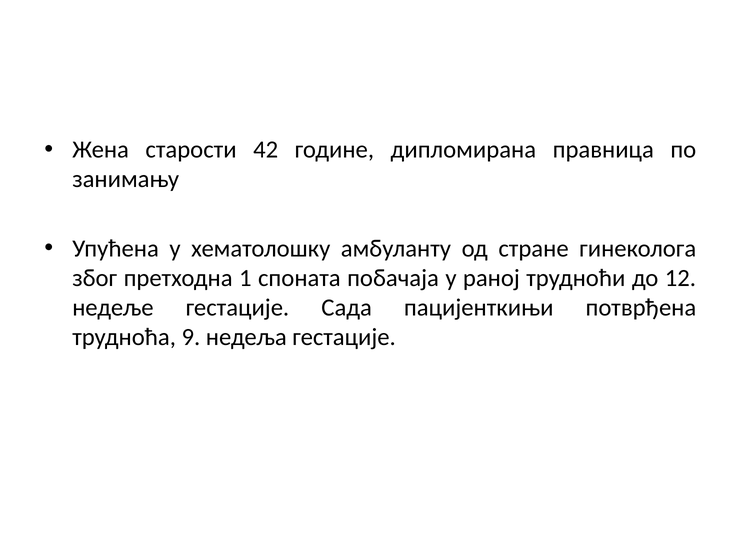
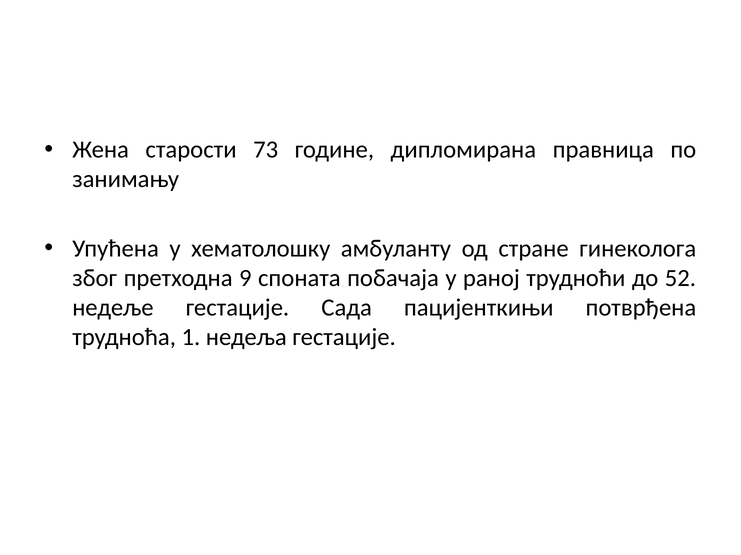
42: 42 -> 73
1: 1 -> 9
12: 12 -> 52
9: 9 -> 1
